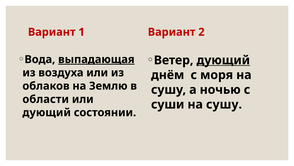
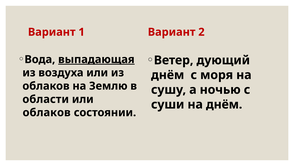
дующий at (223, 60) underline: present -> none
суши на сушу: сушу -> днём
дующий at (47, 112): дующий -> облаков
